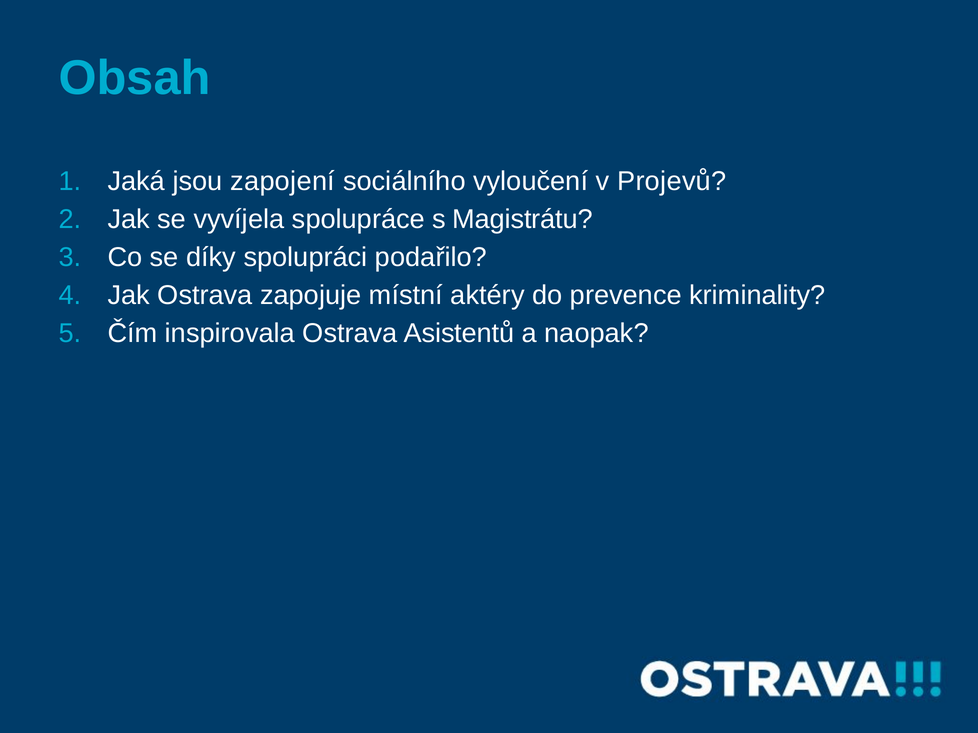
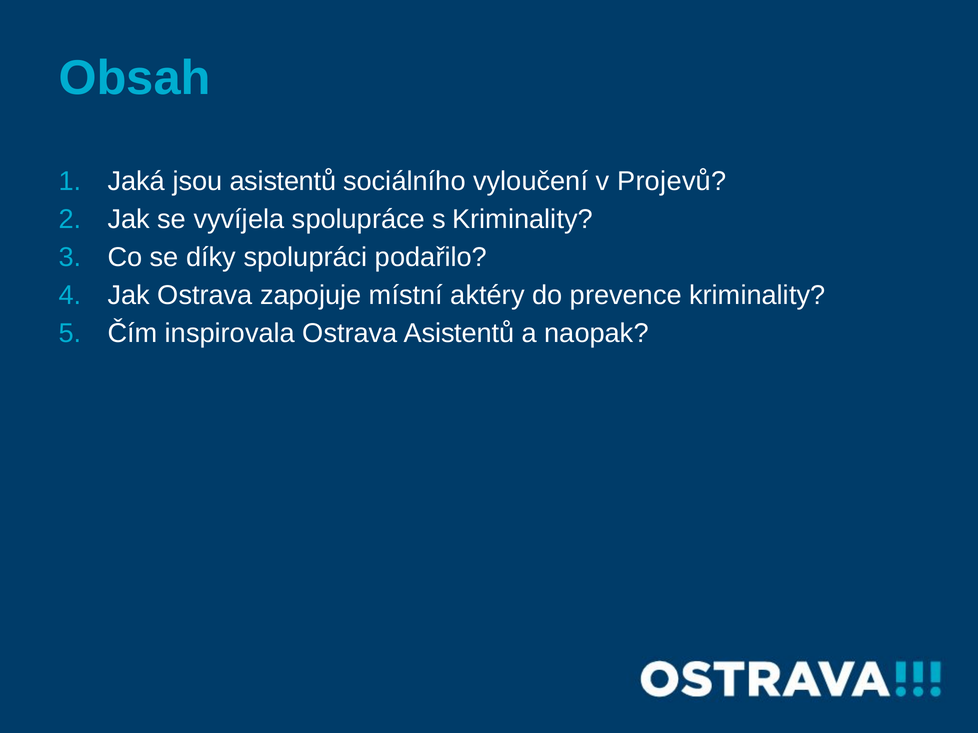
jsou zapojení: zapojení -> asistentů
s Magistrátu: Magistrátu -> Kriminality
